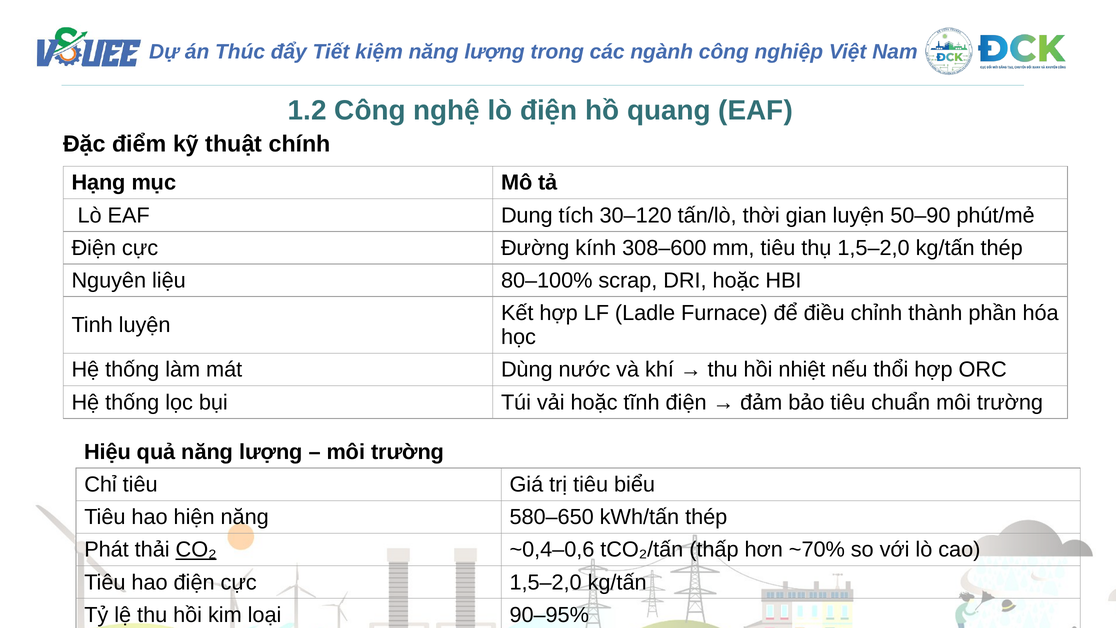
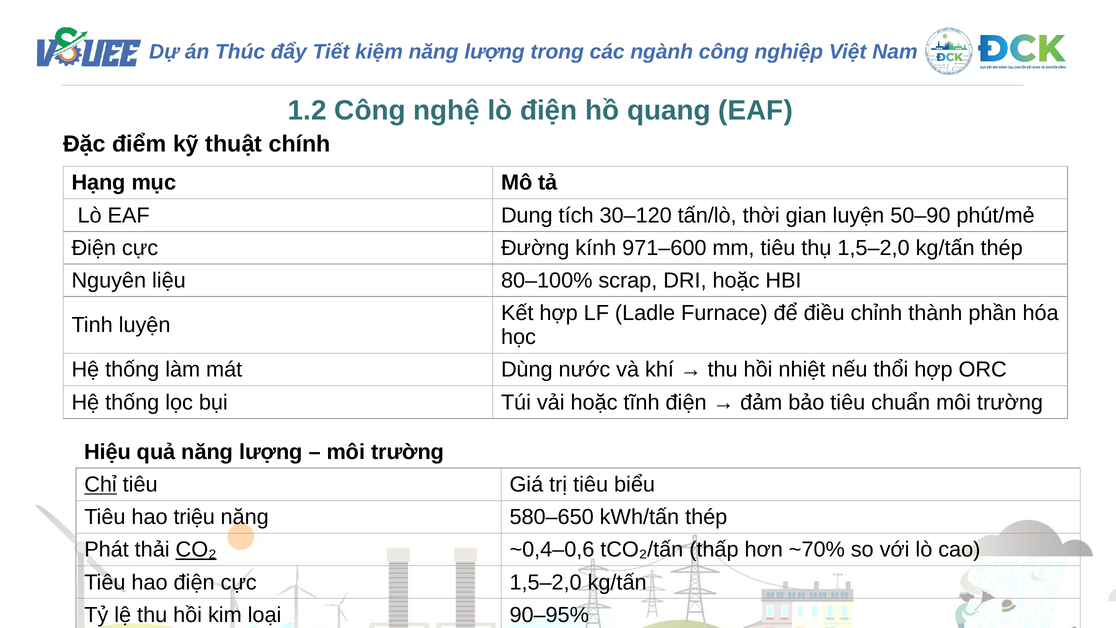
308–600: 308–600 -> 971–600
Chỉ underline: none -> present
hiện: hiện -> triệu
